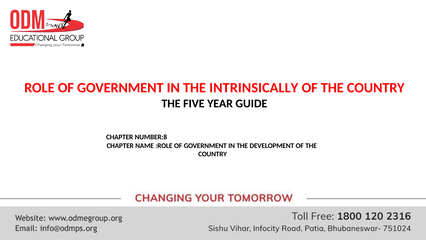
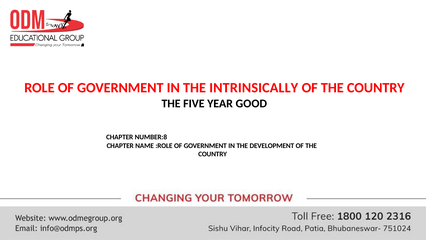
GUIDE: GUIDE -> GOOD
